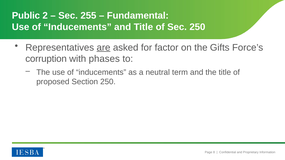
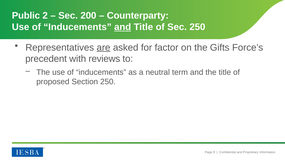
255: 255 -> 200
Fundamental: Fundamental -> Counterparty
and at (123, 27) underline: none -> present
corruption: corruption -> precedent
phases: phases -> reviews
